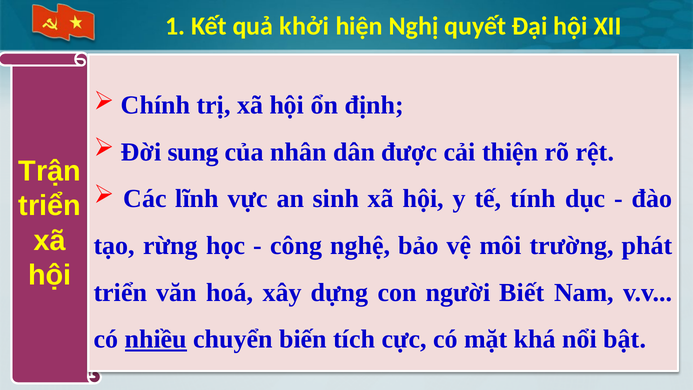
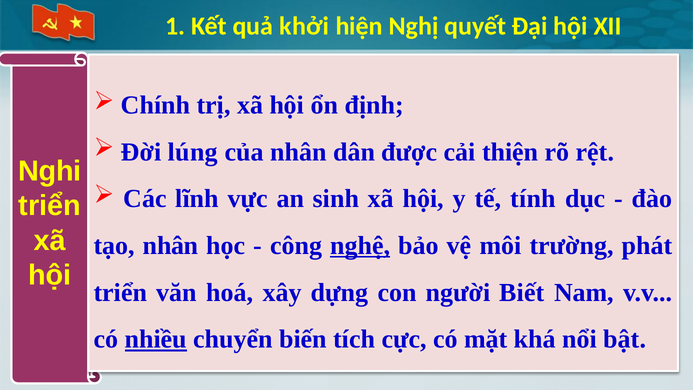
sung: sung -> lúng
Trận: Trận -> Nghi
tạo rừng: rừng -> nhân
nghệ underline: none -> present
